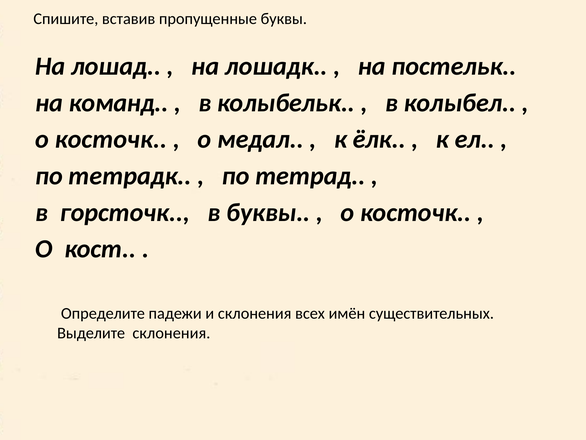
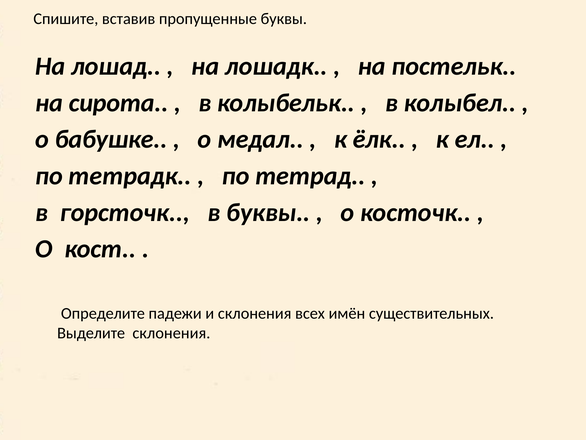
команд: команд -> сирота
косточк at (111, 139): косточк -> бабушке
